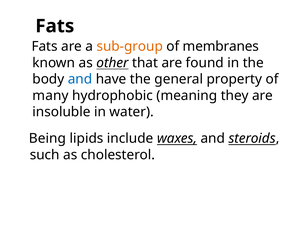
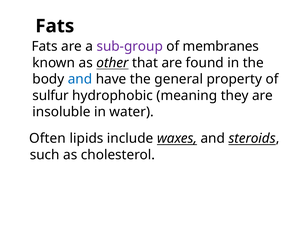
sub-group colour: orange -> purple
many: many -> sulfur
Being: Being -> Often
